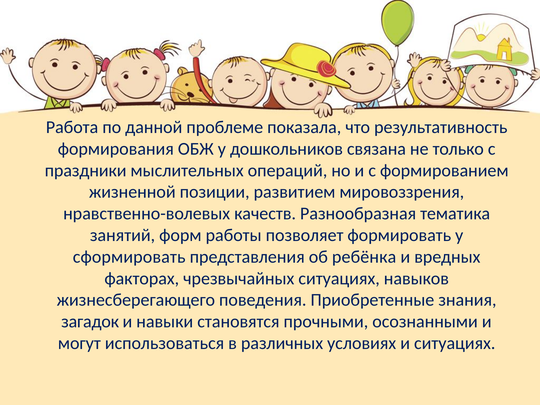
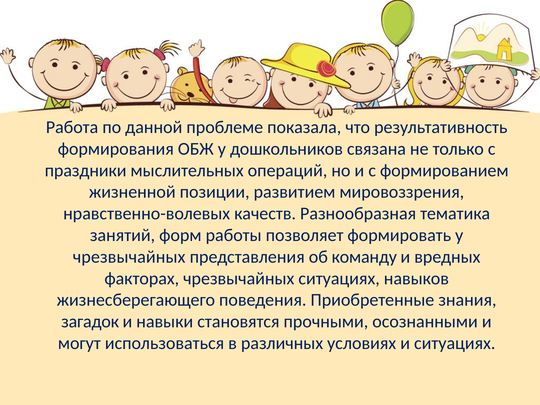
сформировать at (129, 257): сформировать -> чрезвычайных
ребёнка: ребёнка -> команду
